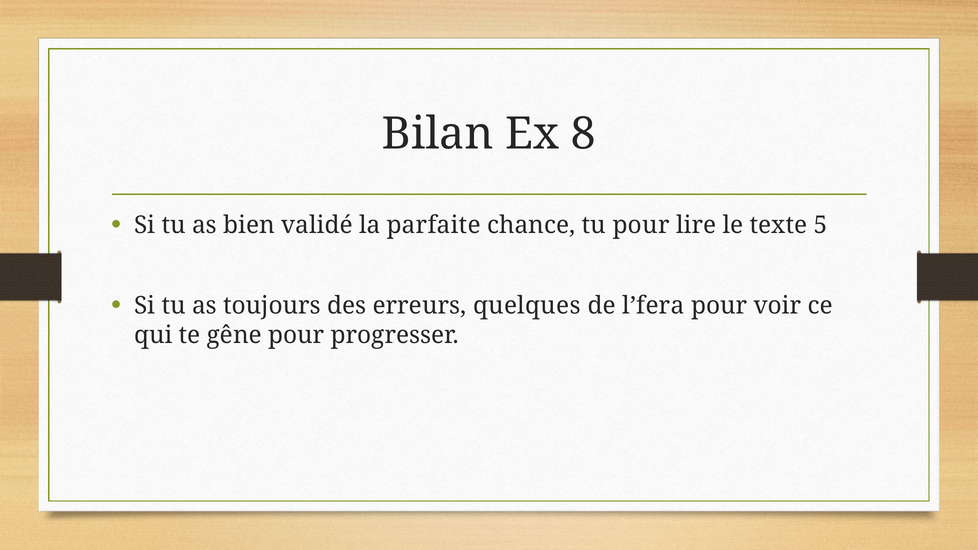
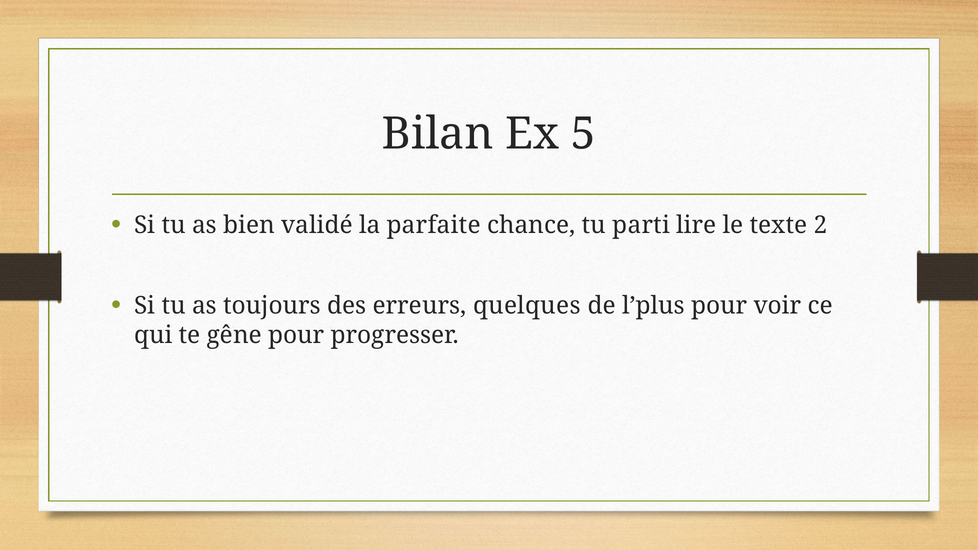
8: 8 -> 5
tu pour: pour -> parti
5: 5 -> 2
l’fera: l’fera -> l’plus
